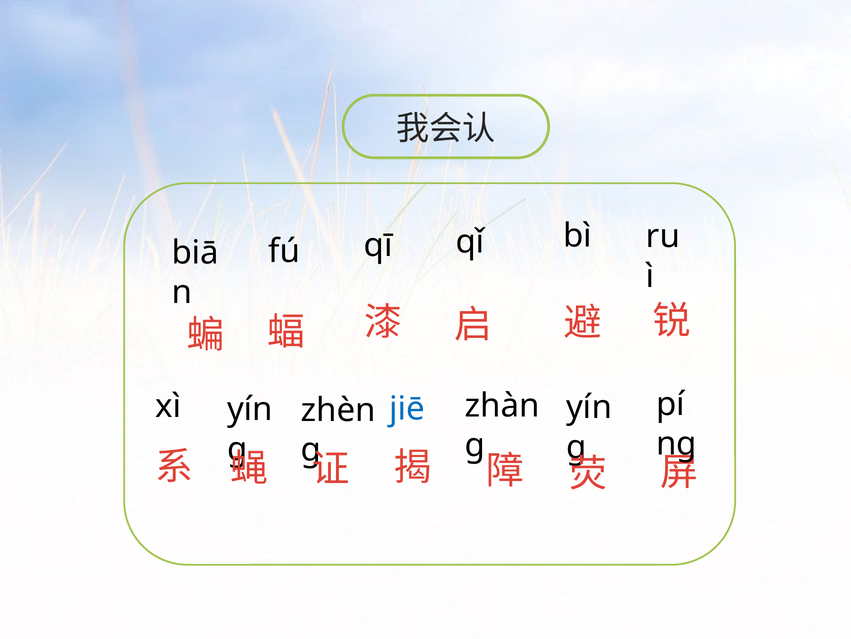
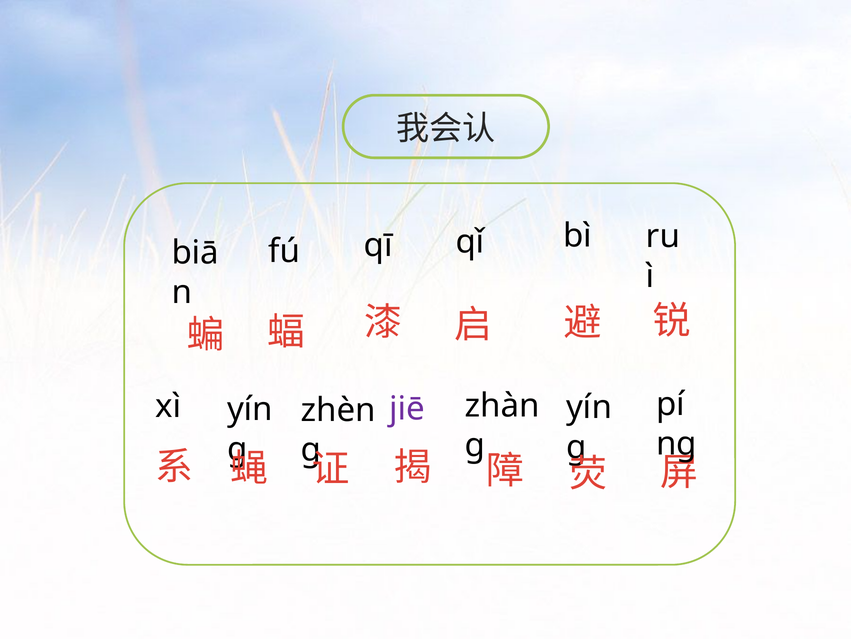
jiē colour: blue -> purple
